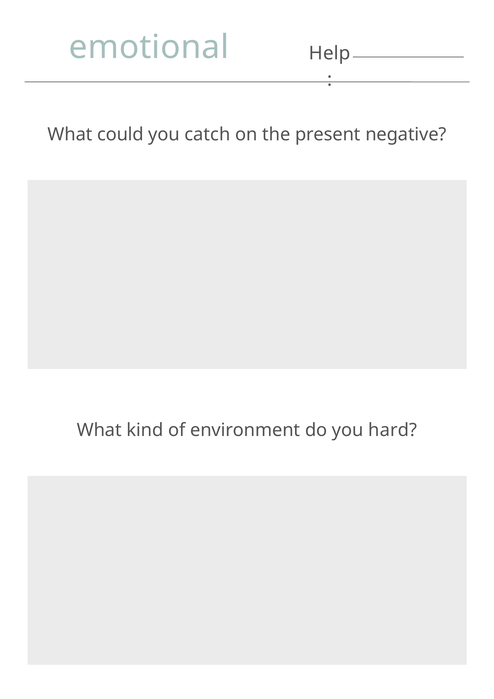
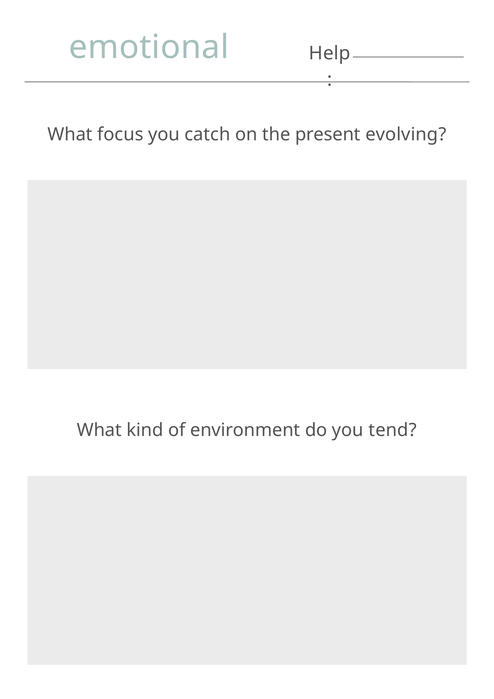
could: could -> focus
negative: negative -> evolving
hard: hard -> tend
